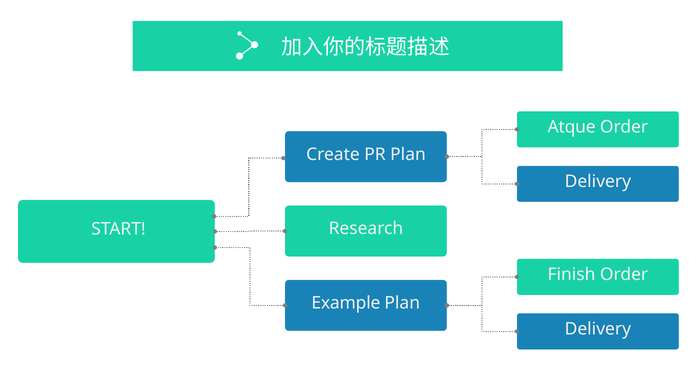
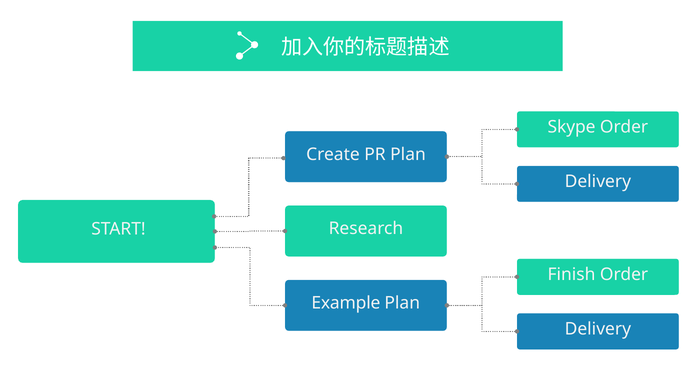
Atque: Atque -> Skype
